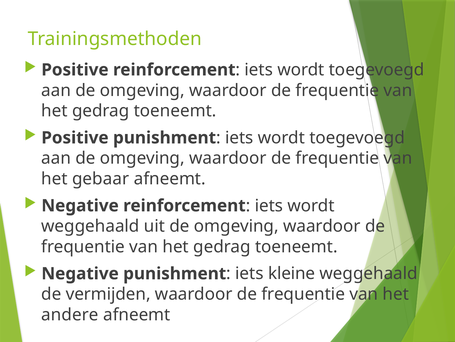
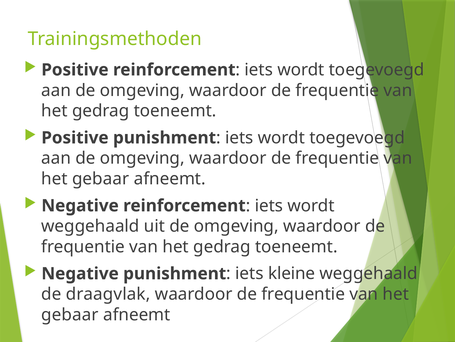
vermijden: vermijden -> draagvlak
andere at (70, 314): andere -> gebaar
